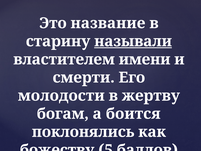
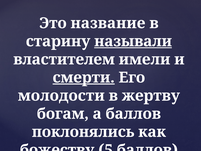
имени: имени -> имели
смерти underline: none -> present
а боится: боится -> баллов
